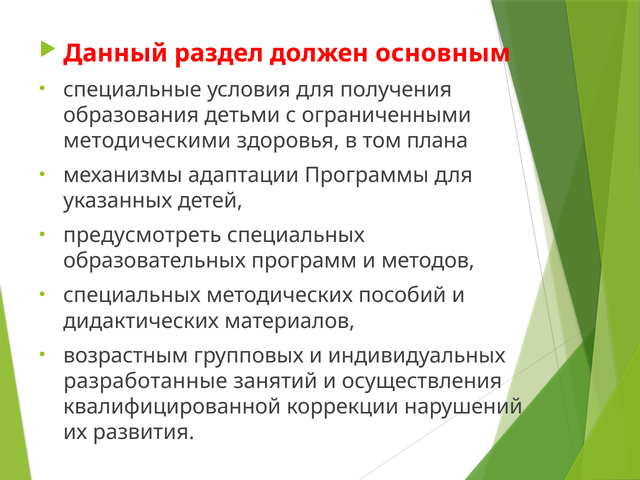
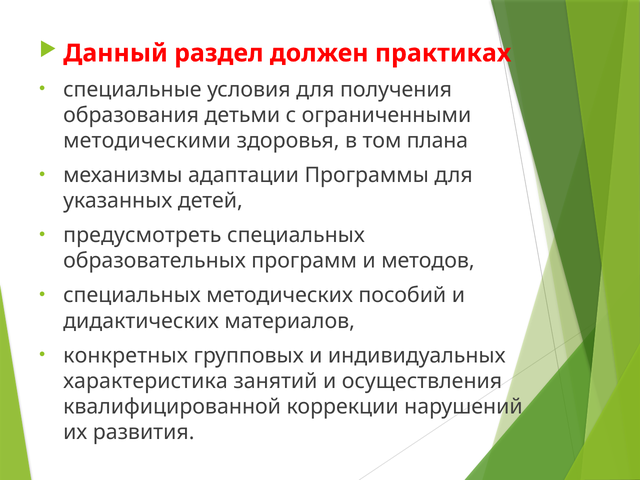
основным: основным -> практиках
возрастным: возрастным -> конкретных
разработанные: разработанные -> характеристика
